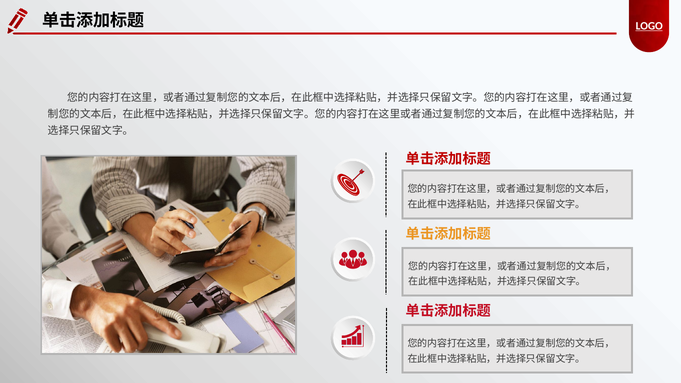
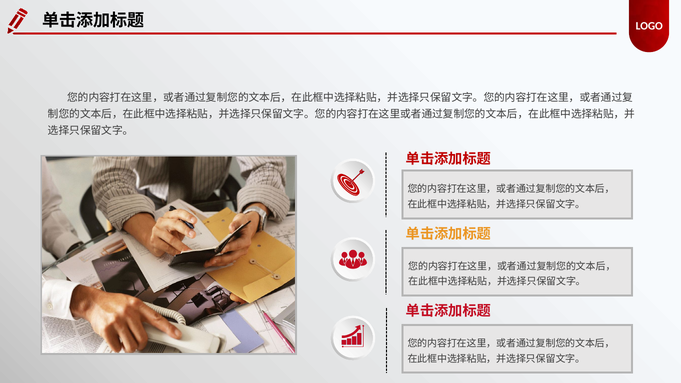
LOGO underline: present -> none
